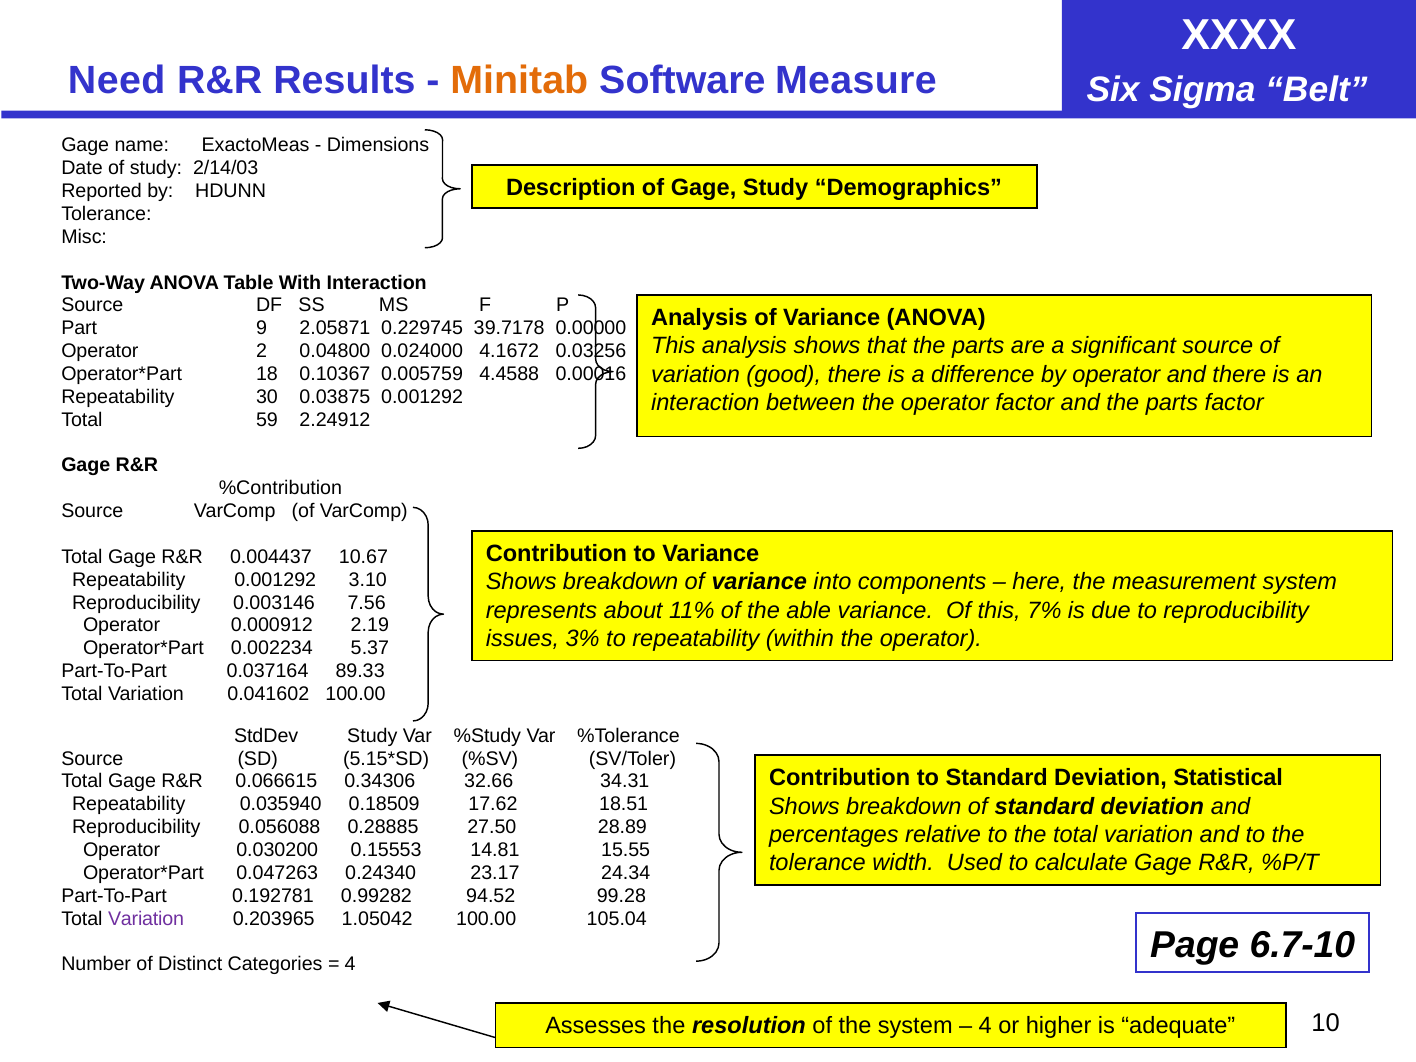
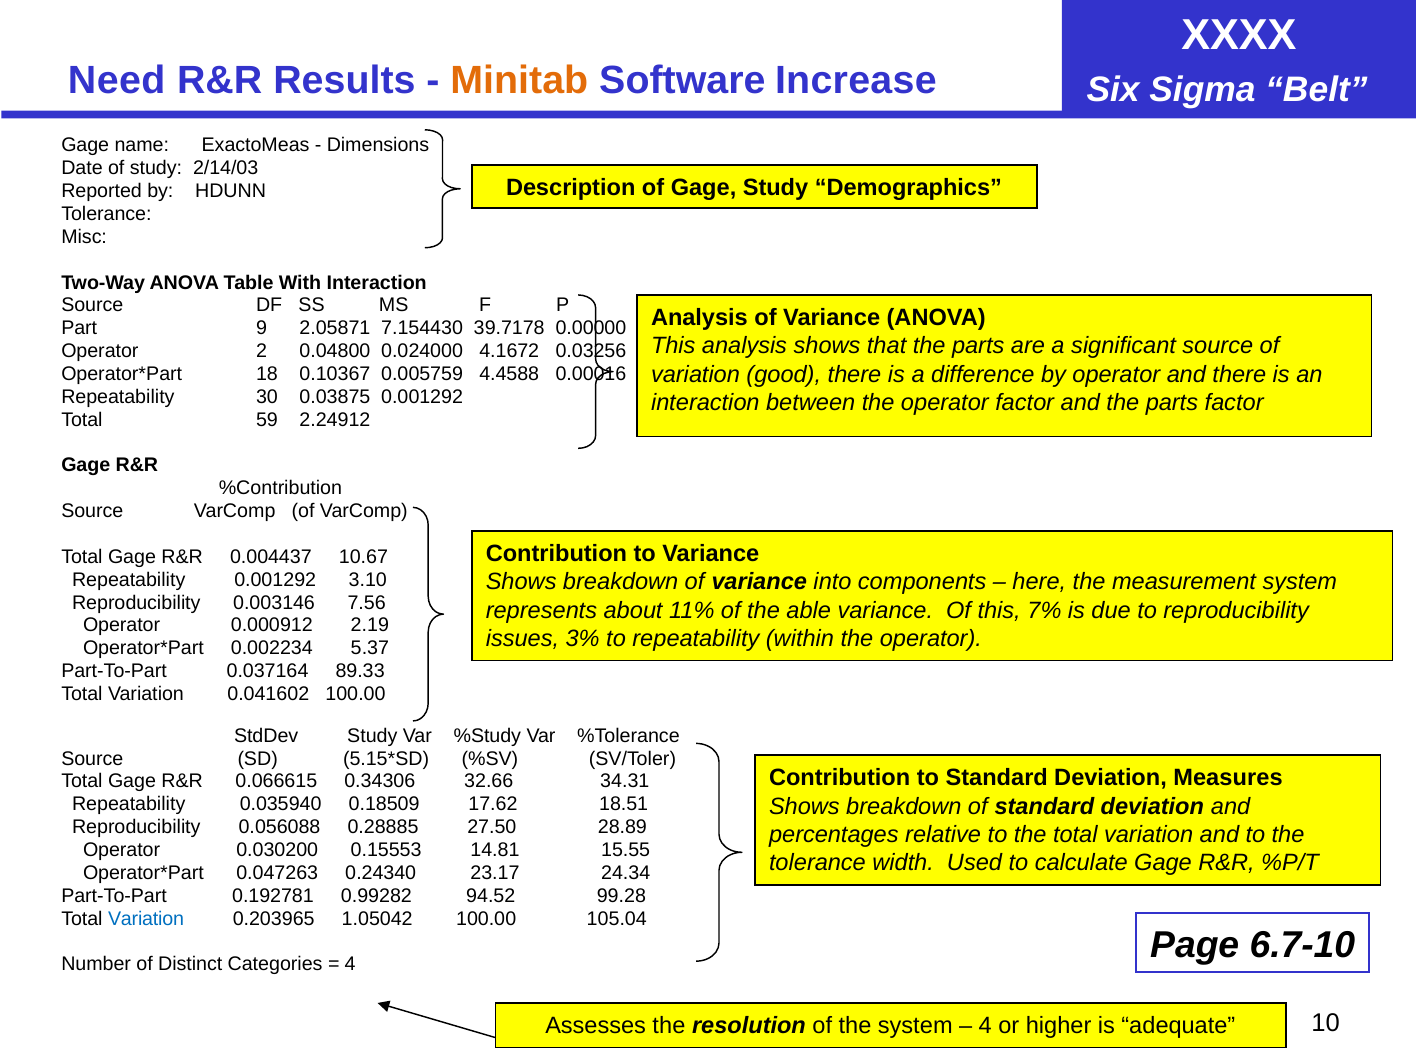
Measure: Measure -> Increase
0.229745: 0.229745 -> 7.154430
Statistical: Statistical -> Measures
Variation at (146, 919) colour: purple -> blue
